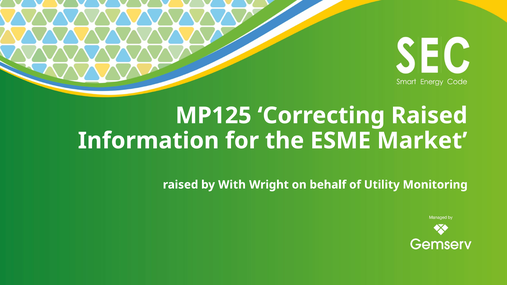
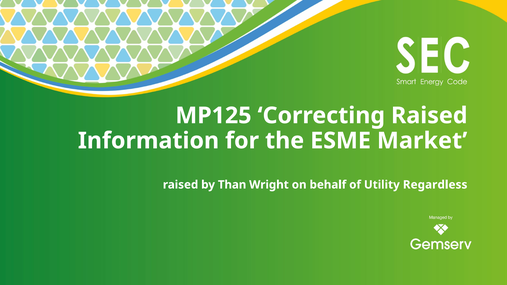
With: With -> Than
Monitoring: Monitoring -> Regardless
